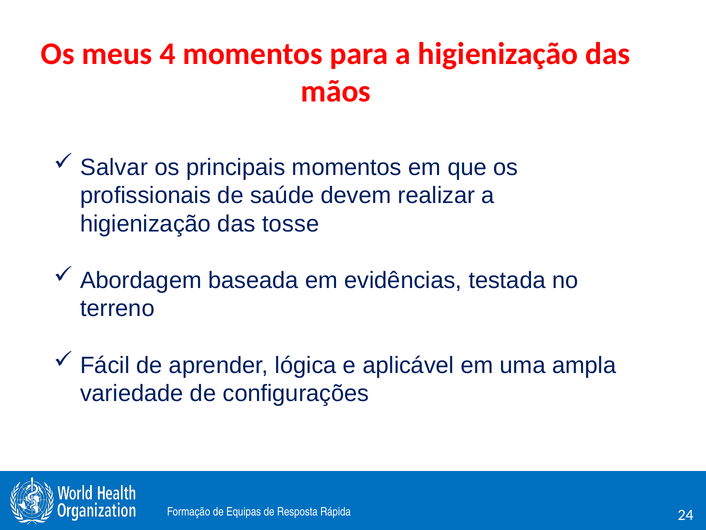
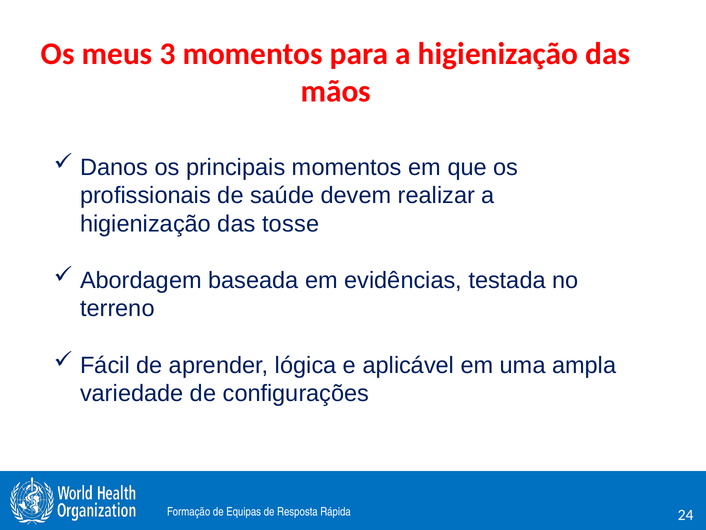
4: 4 -> 3
Salvar: Salvar -> Danos
